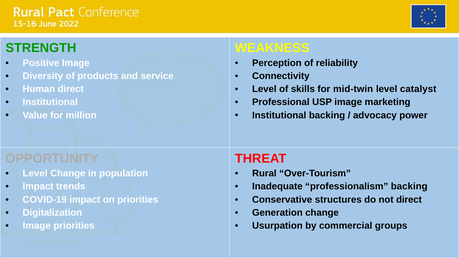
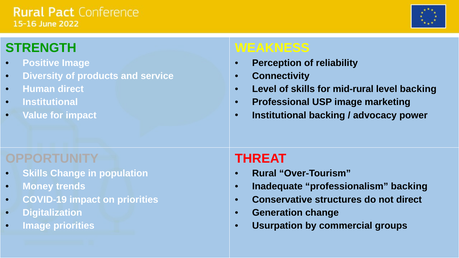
mid-twin: mid-twin -> mid-rural
level catalyst: catalyst -> backing
for million: million -> impact
Level at (35, 174): Level -> Skills
Impact at (38, 187): Impact -> Money
